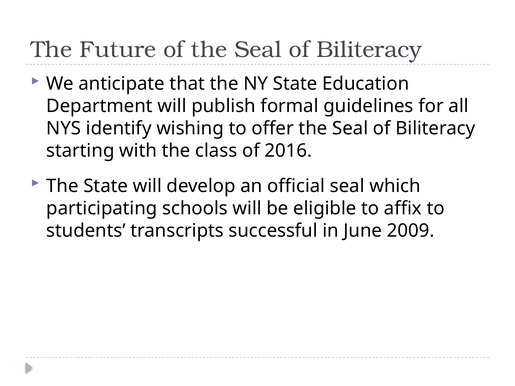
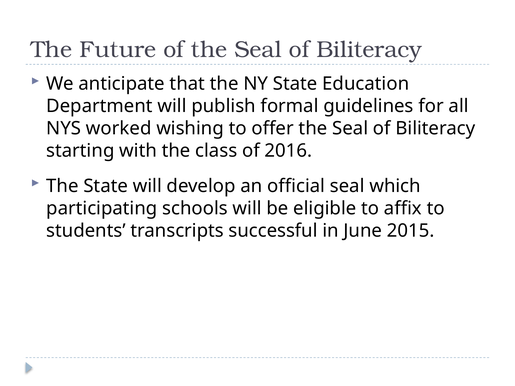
identify: identify -> worked
2009: 2009 -> 2015
